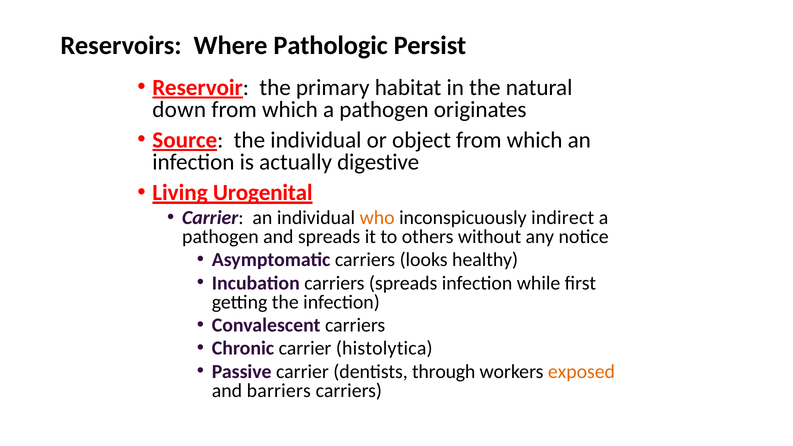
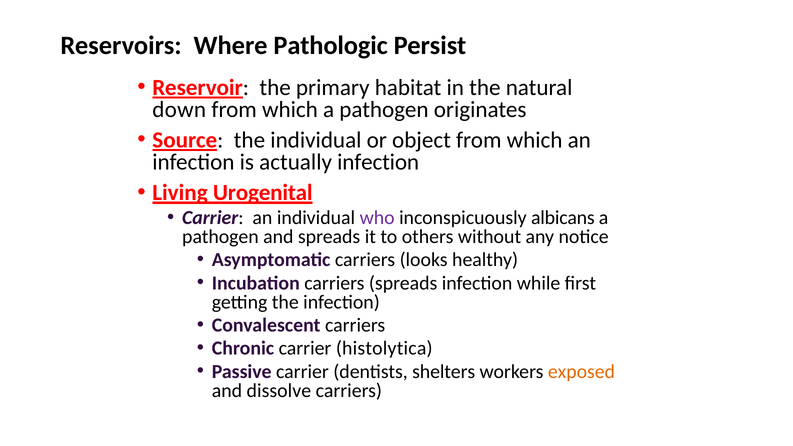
actually digestive: digestive -> infection
who colour: orange -> purple
indirect: indirect -> albicans
through: through -> shelters
barriers: barriers -> dissolve
